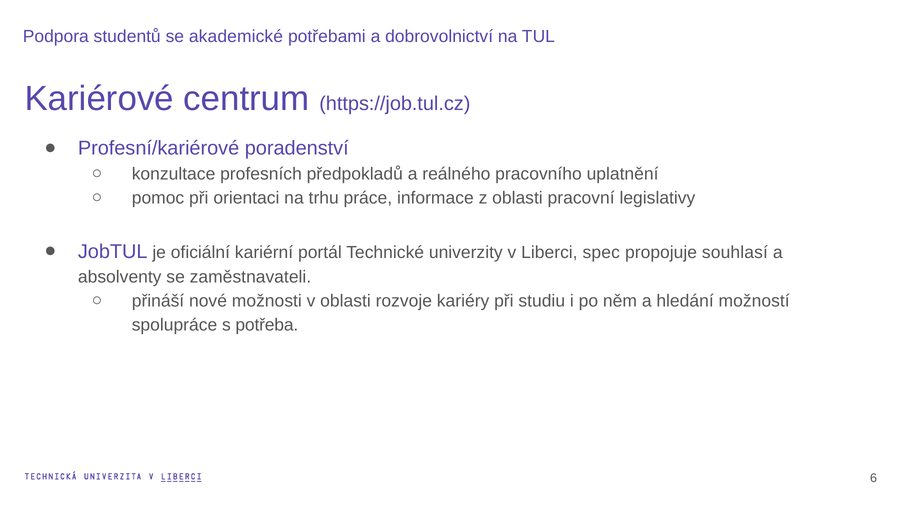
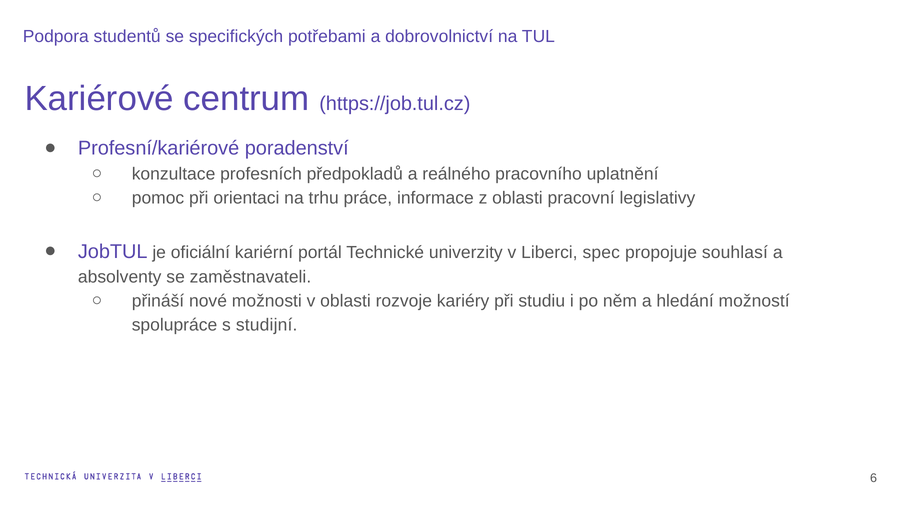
akademické: akademické -> specifických
potřeba: potřeba -> studijní
